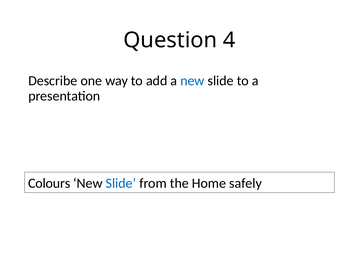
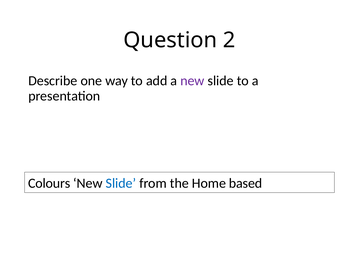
4: 4 -> 2
new at (192, 81) colour: blue -> purple
safely: safely -> based
